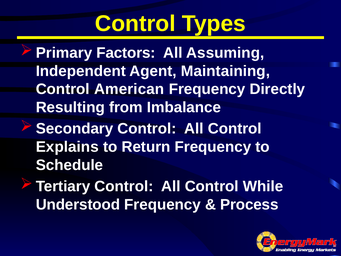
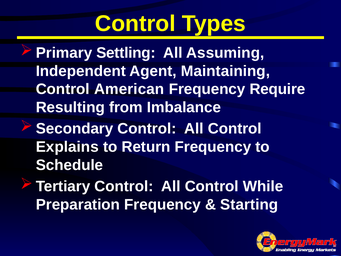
Factors: Factors -> Settling
Directly: Directly -> Require
Understood: Understood -> Preparation
Process: Process -> Starting
